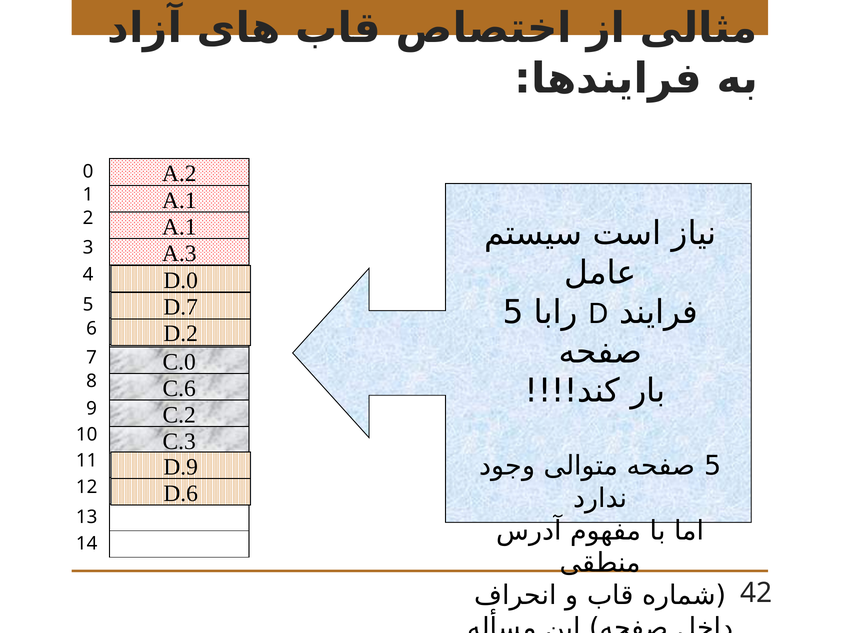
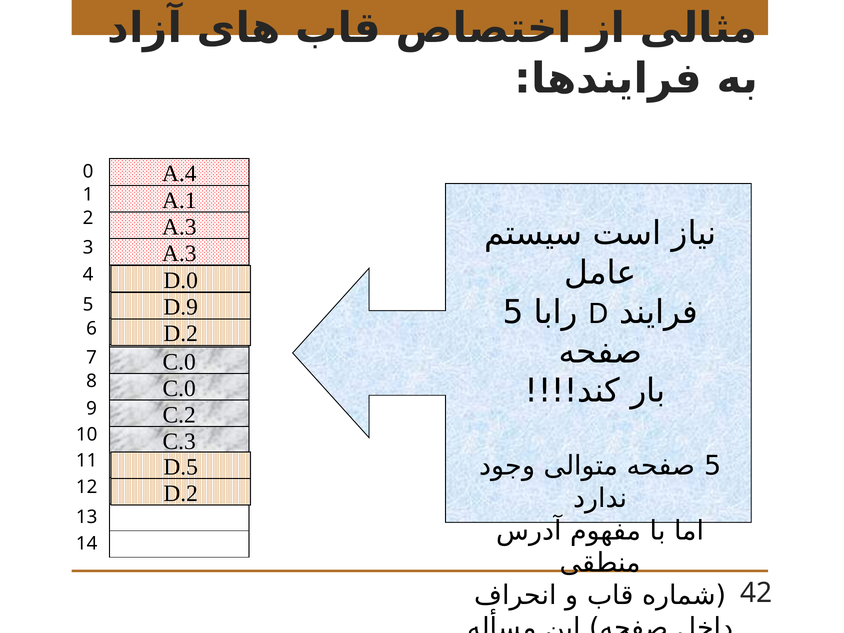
A.2: A.2 -> A.4
A.1 at (179, 227): A.1 -> A.3
D.7: D.7 -> D.9
C.6 at (179, 388): C.6 -> C.0
D.9: D.9 -> D.5
D.6 at (181, 493): D.6 -> D.2
